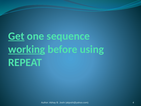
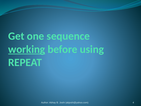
Get underline: present -> none
